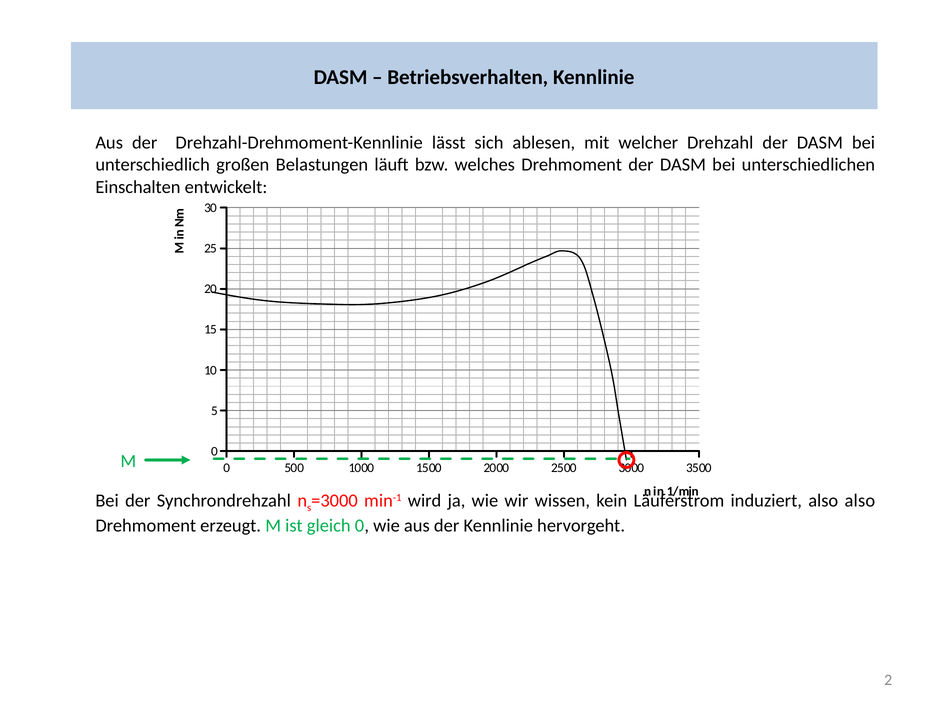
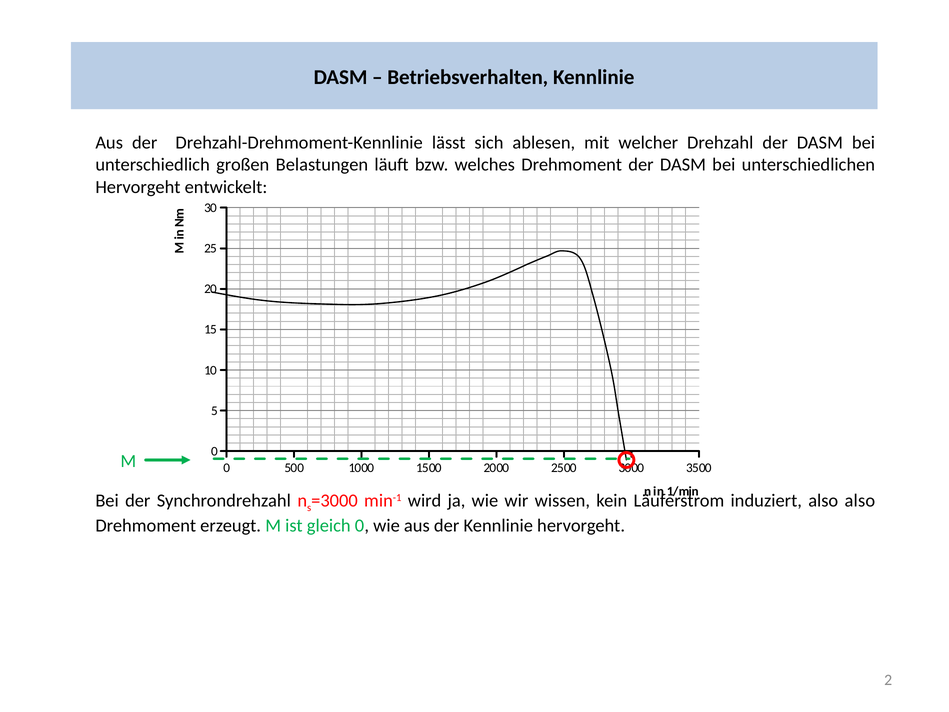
Einschalten at (138, 187): Einschalten -> Hervorgeht
